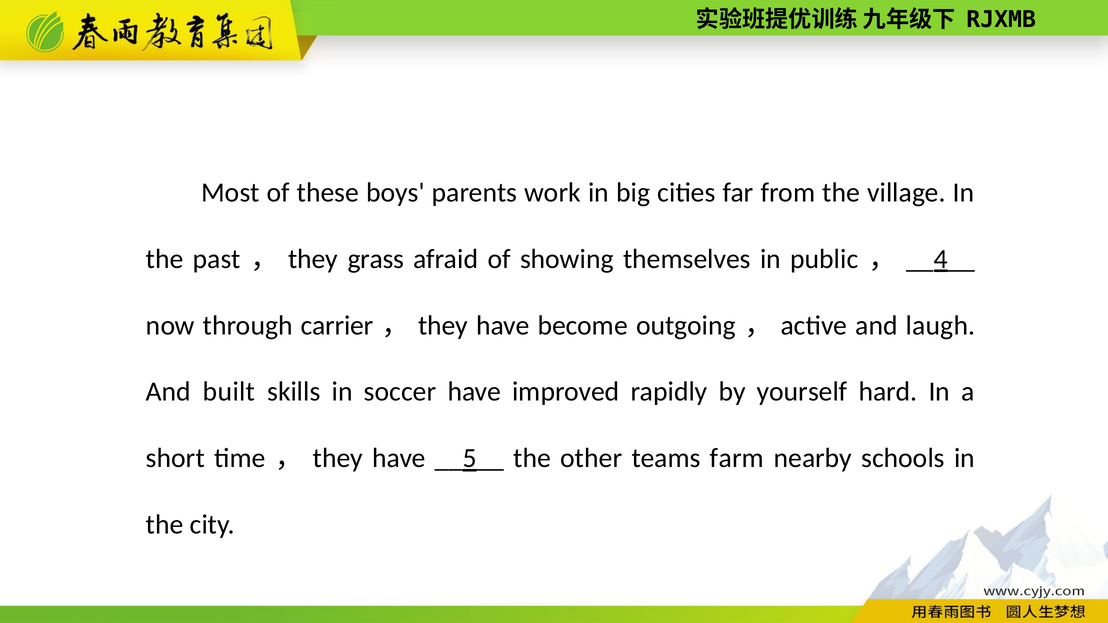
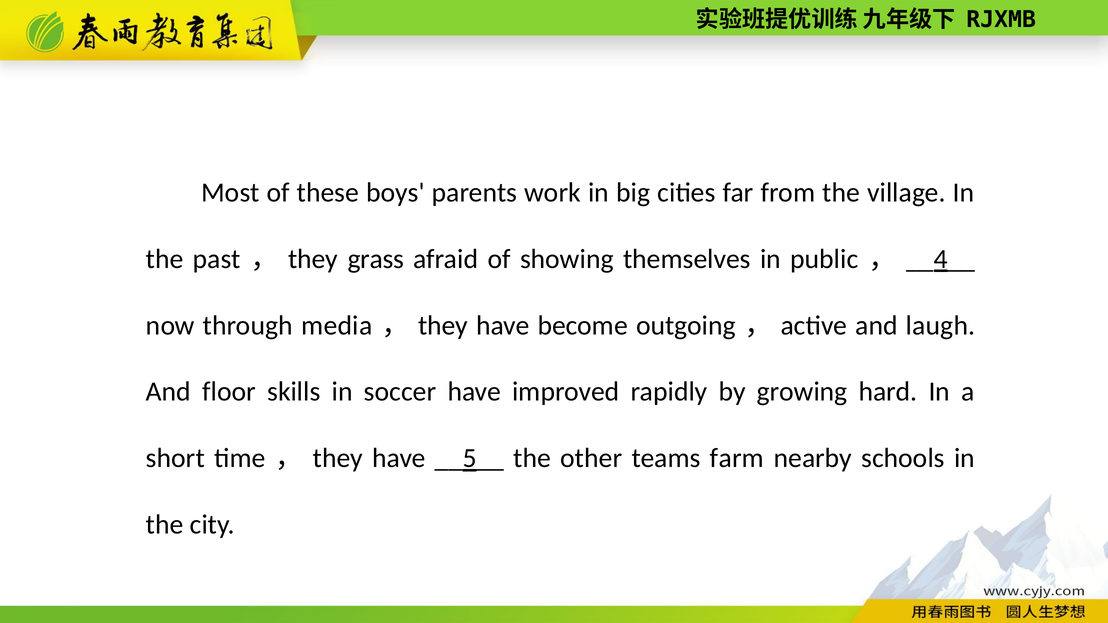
carrier: carrier -> media
built: built -> floor
yourself: yourself -> growing
